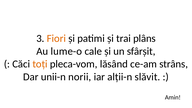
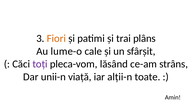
toți colour: orange -> purple
norii: norii -> viață
slăvit: slăvit -> toate
